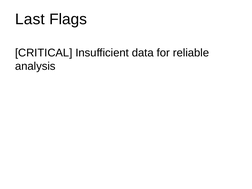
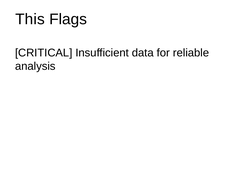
Last: Last -> This
